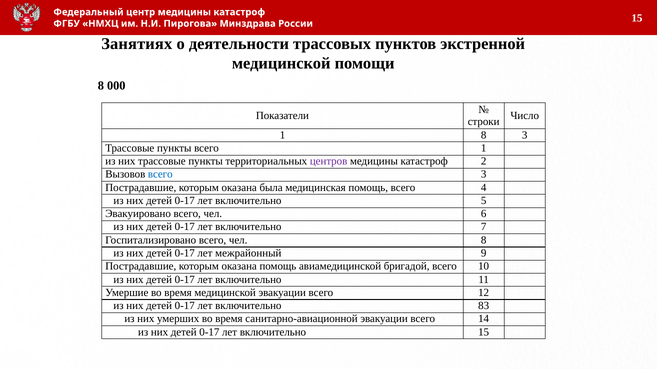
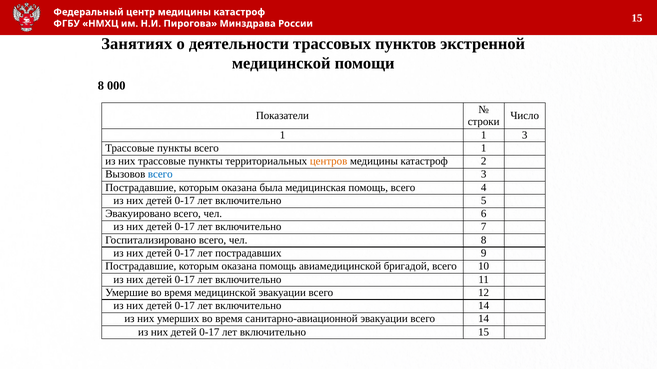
1 8: 8 -> 1
центров colour: purple -> orange
межрайонный: межрайонный -> пострадавших
включительно 83: 83 -> 14
